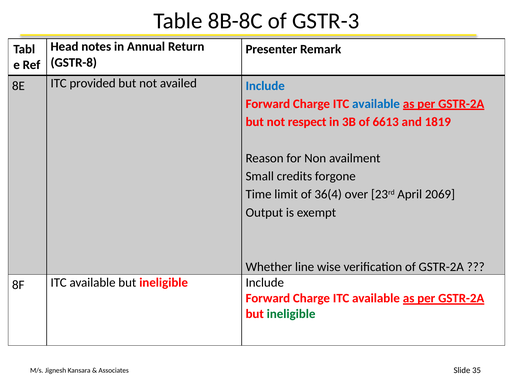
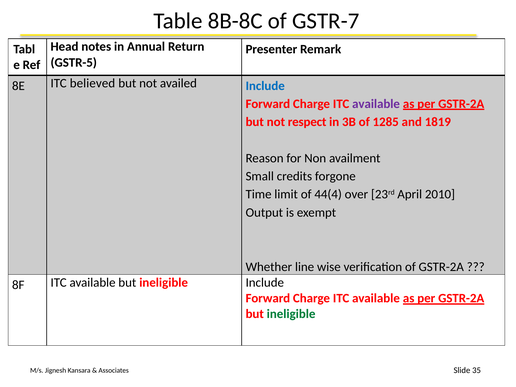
GSTR-3: GSTR-3 -> GSTR-7
GSTR-8: GSTR-8 -> GSTR-5
provided: provided -> believed
available at (376, 104) colour: blue -> purple
6613: 6613 -> 1285
36(4: 36(4 -> 44(4
2069: 2069 -> 2010
